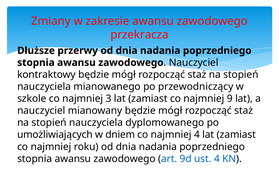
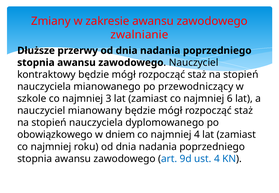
przekracza: przekracza -> zwalnianie
9: 9 -> 6
umożliwiających: umożliwiających -> obowiązkowego
